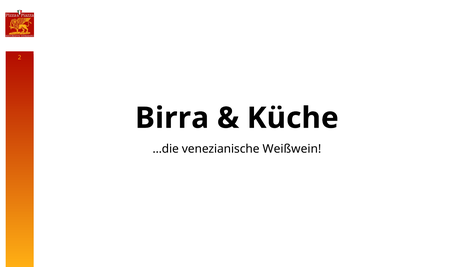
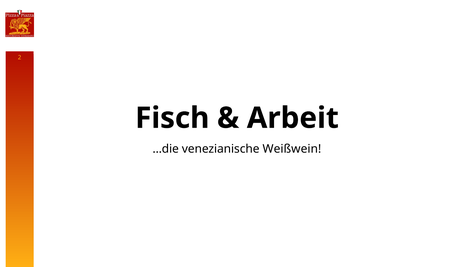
Birra: Birra -> Fisch
Küche: Küche -> Arbeit
